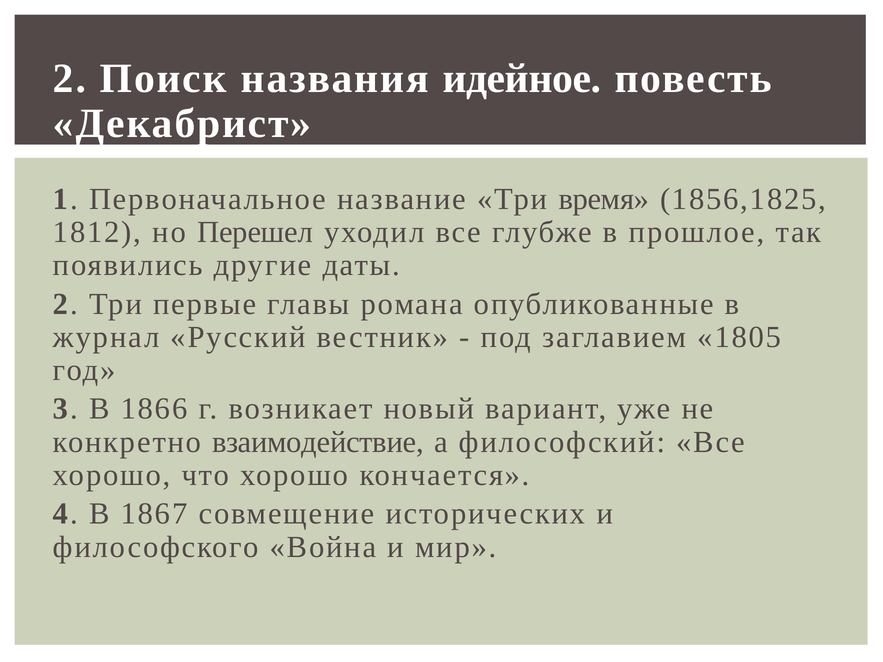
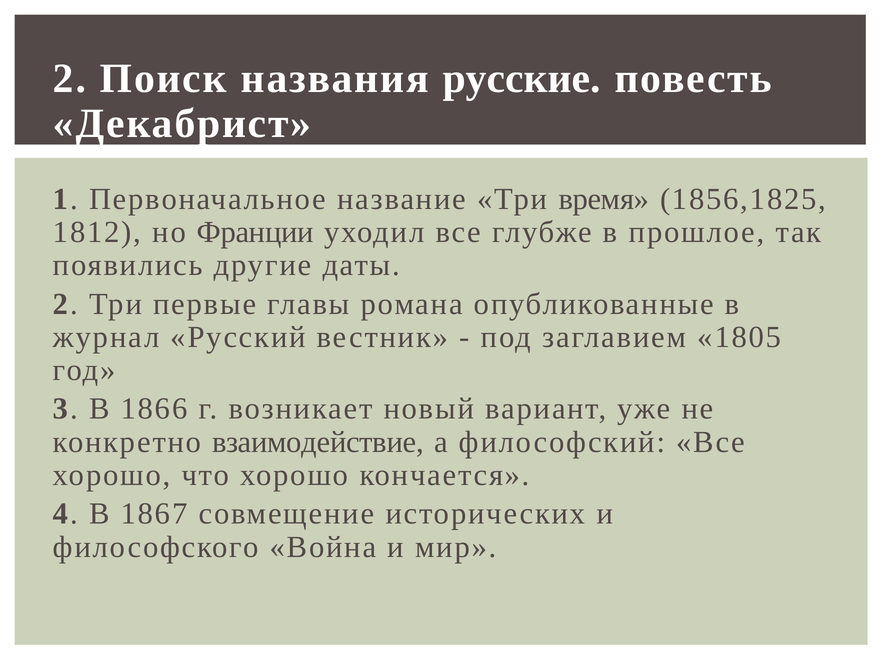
идейное: идейное -> русские
Перешел: Перешел -> Франции
